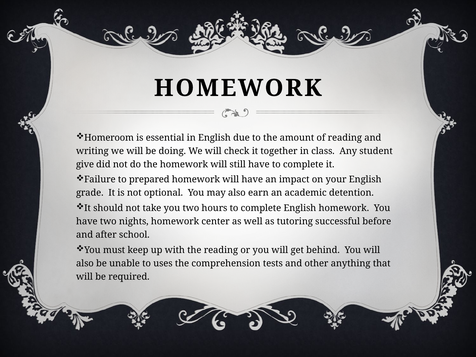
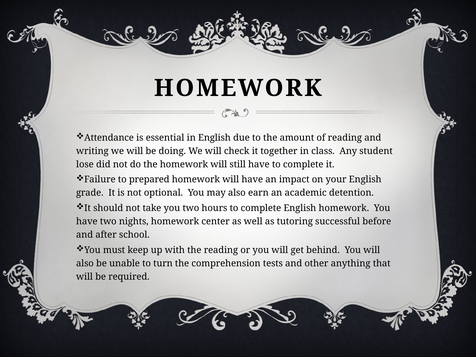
Homeroom: Homeroom -> Attendance
give: give -> lose
uses: uses -> turn
